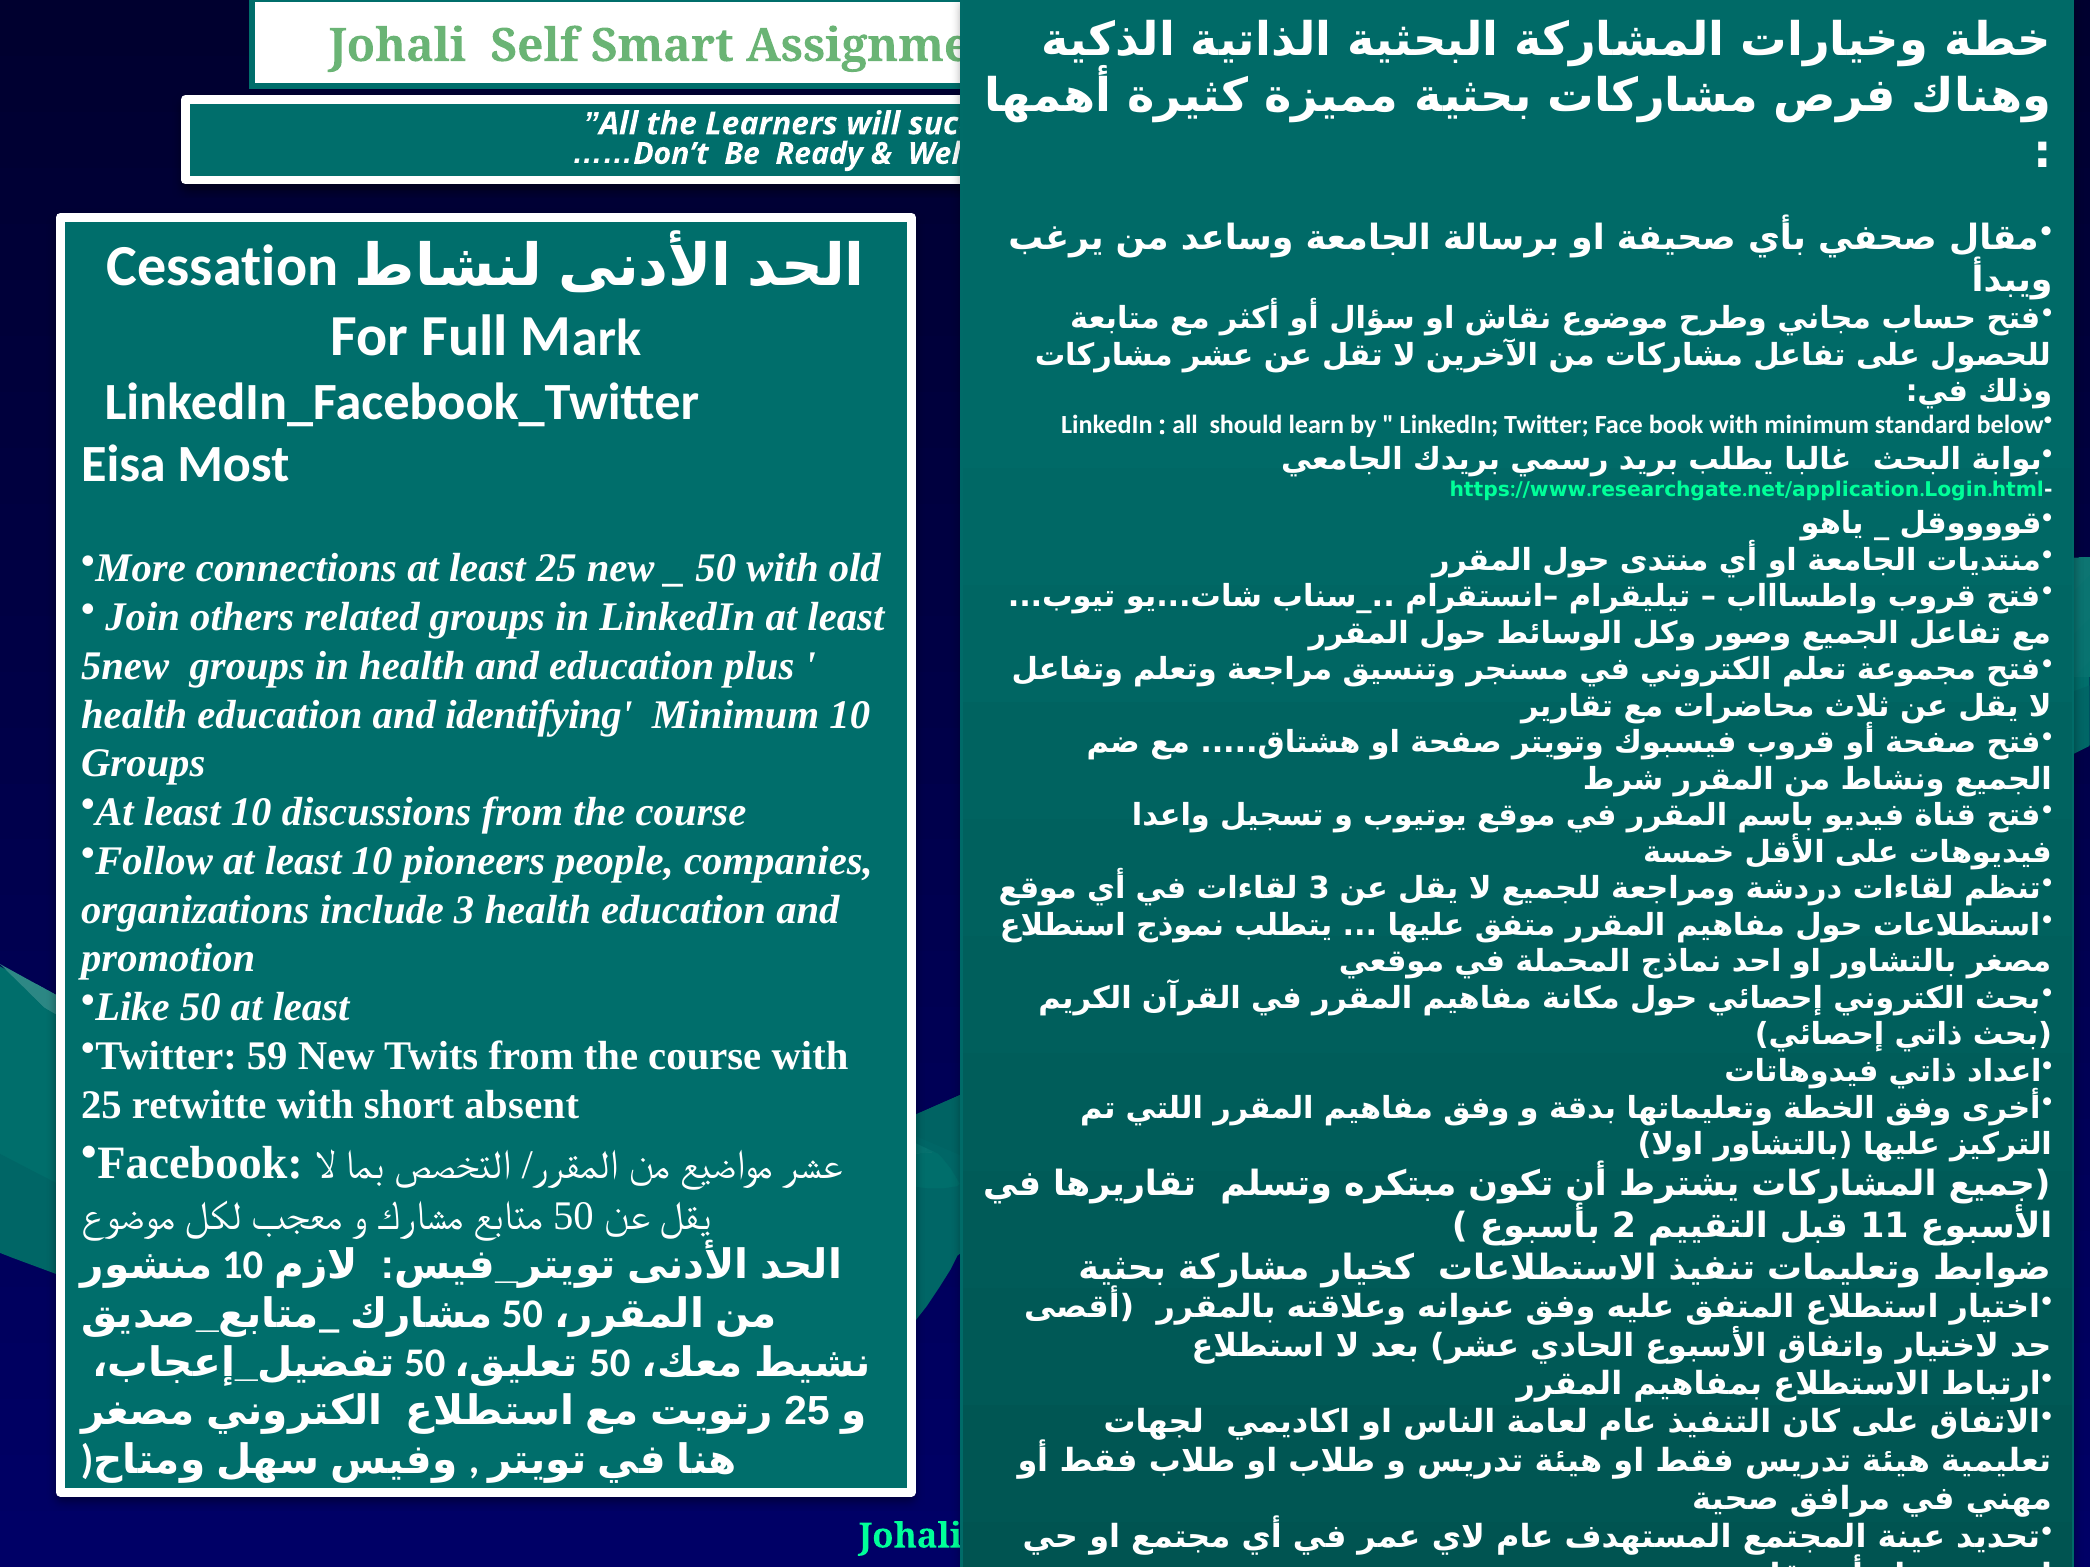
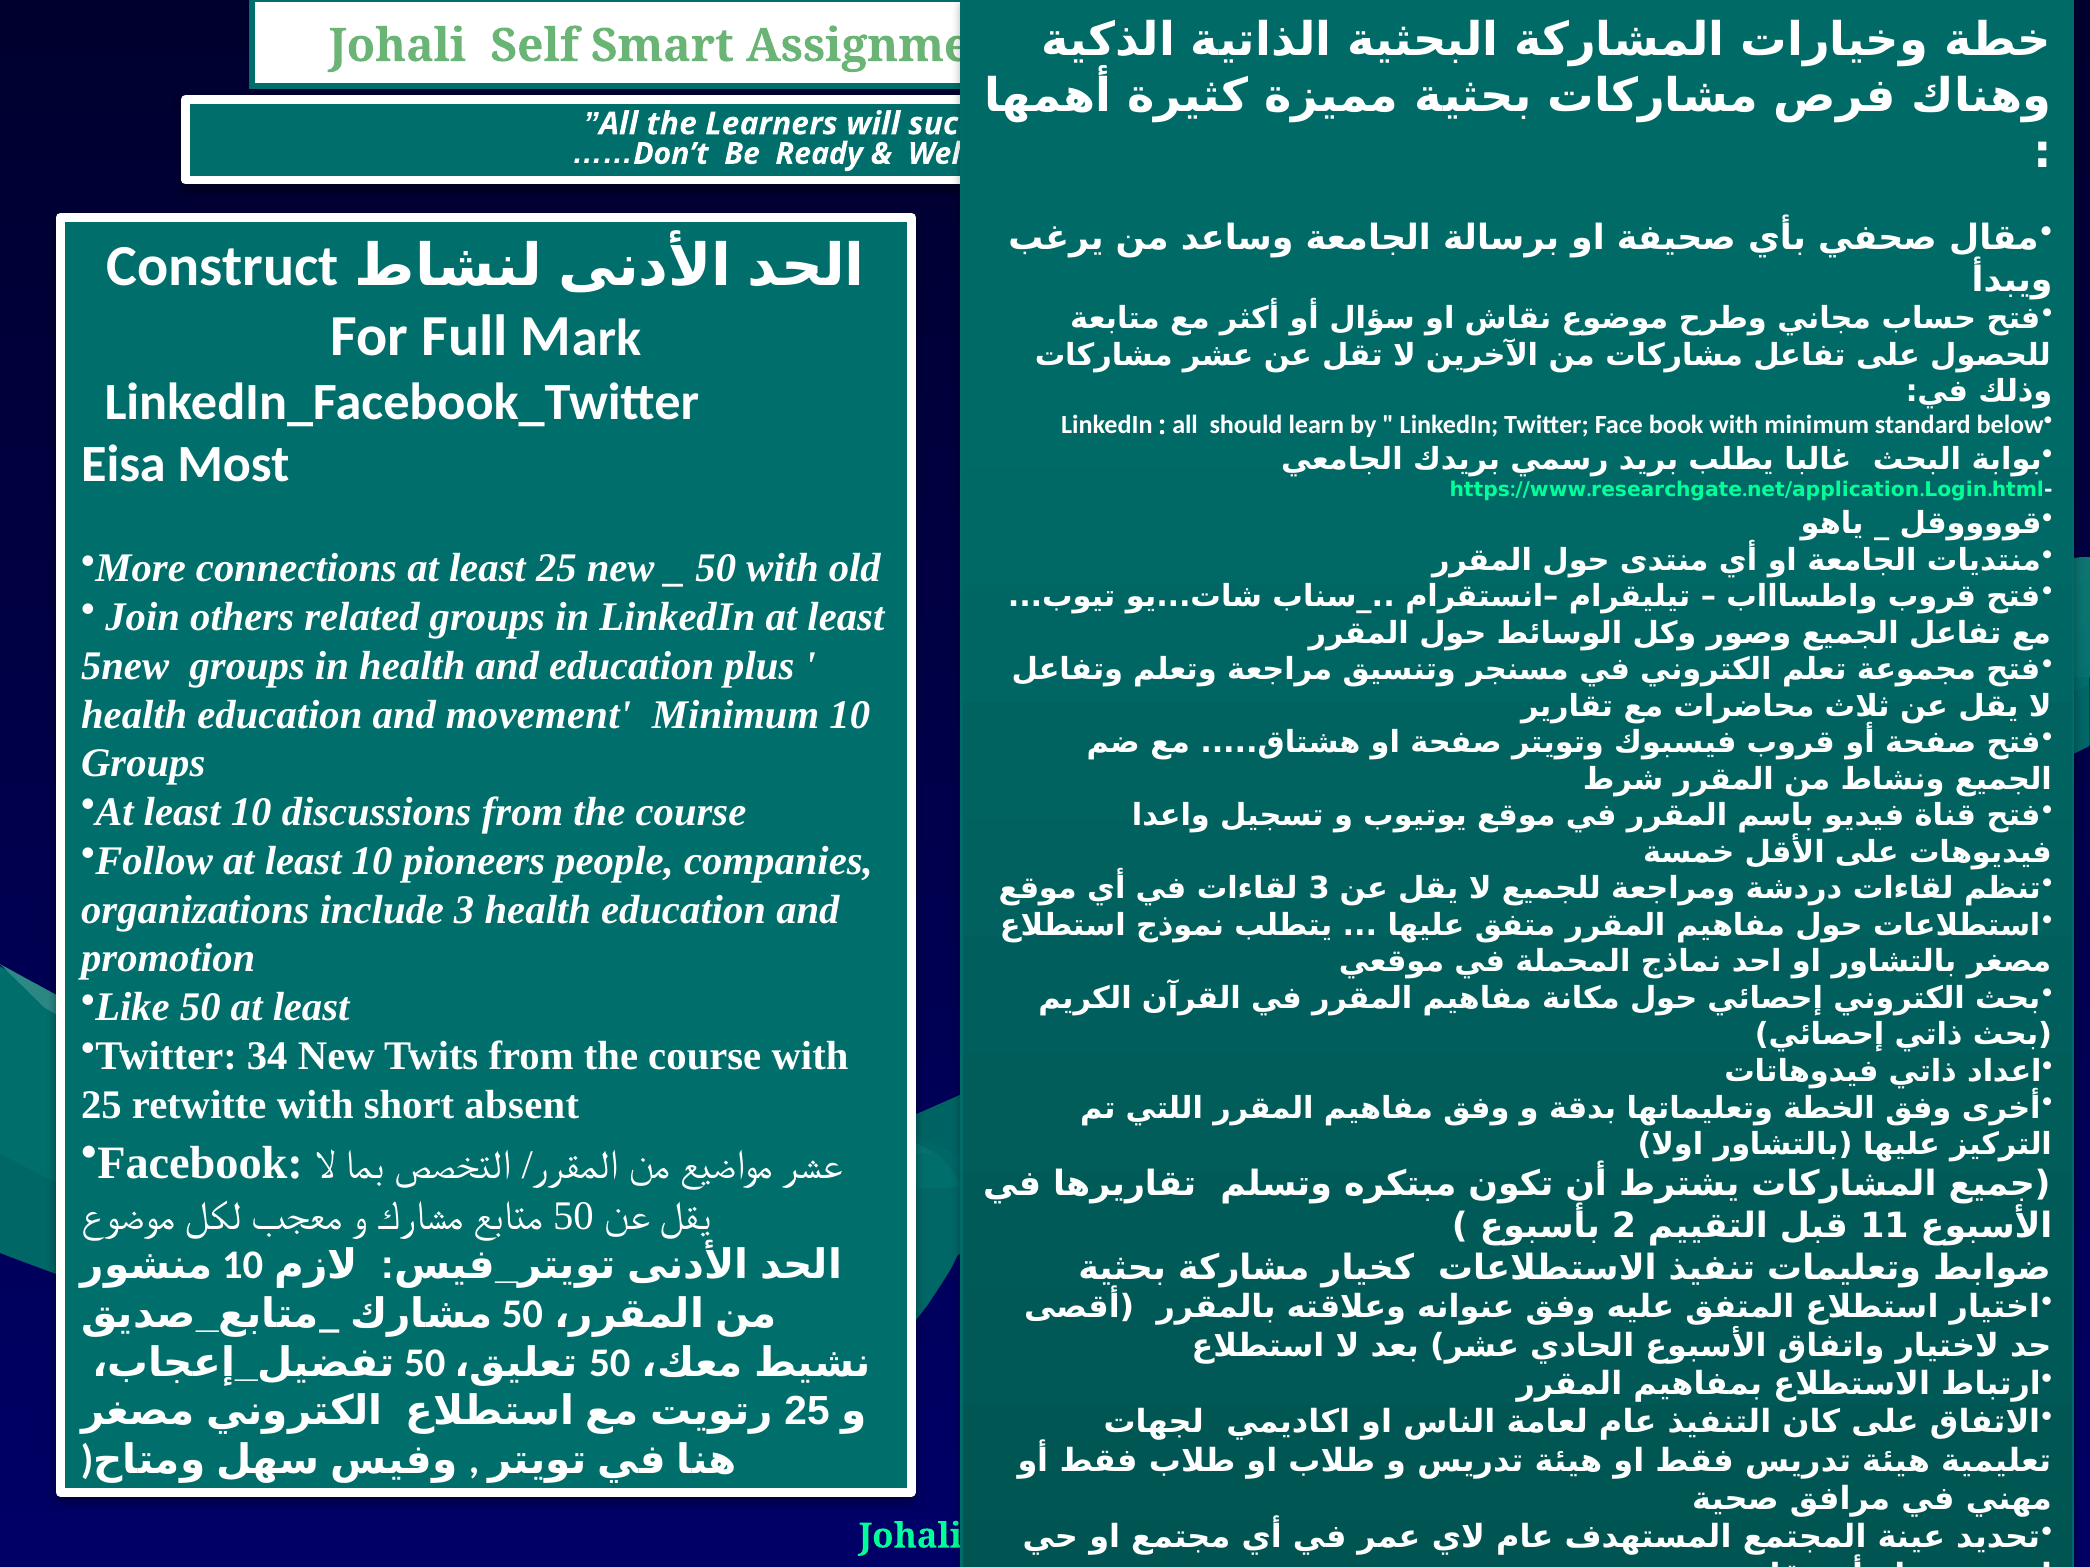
Cessation: Cessation -> Construct
identifying: identifying -> movement
59: 59 -> 34
